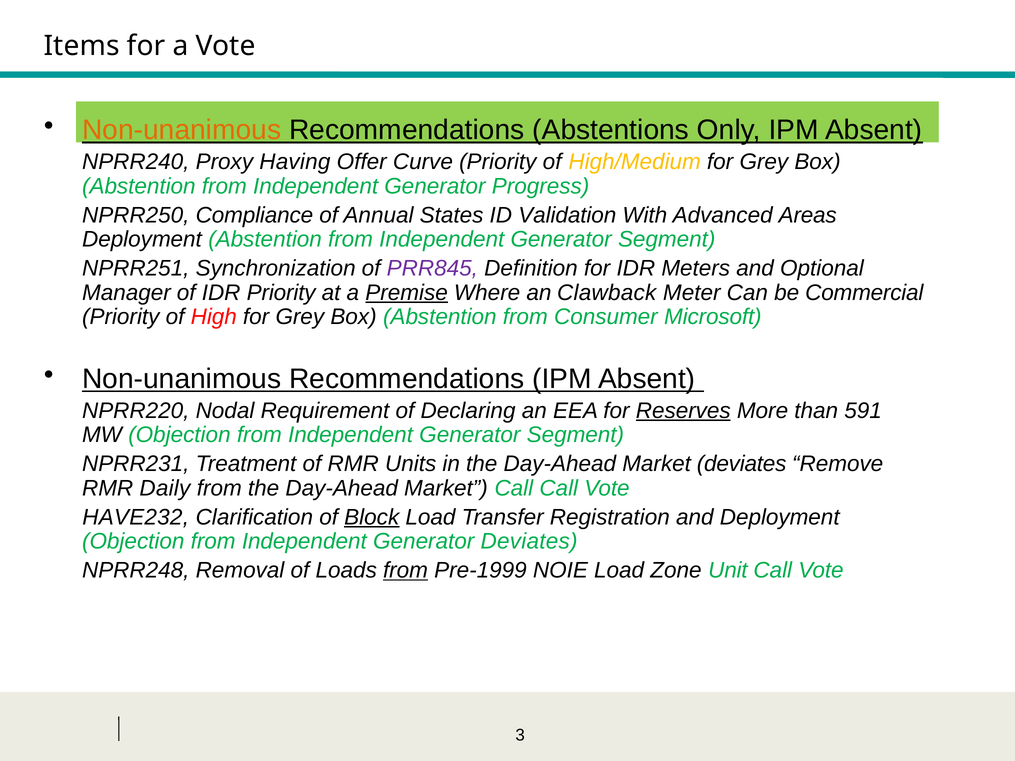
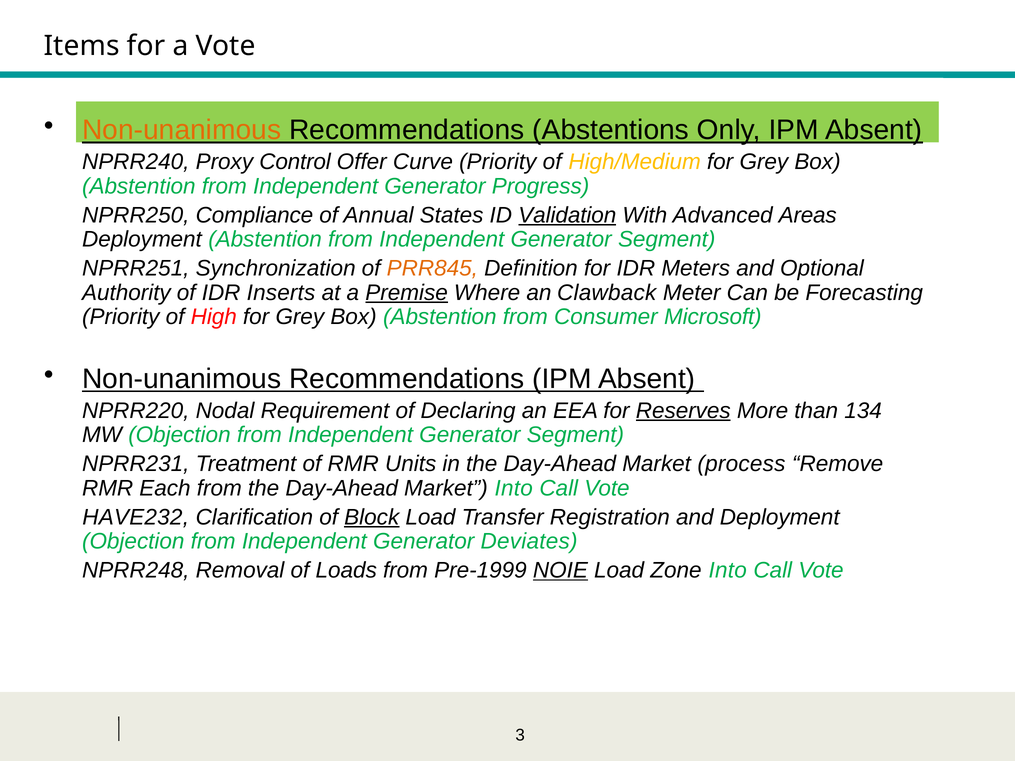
Having: Having -> Control
Validation underline: none -> present
PRR845 colour: purple -> orange
Manager: Manager -> Authority
IDR Priority: Priority -> Inserts
Commercial: Commercial -> Forecasting
591: 591 -> 134
Market deviates: deviates -> process
Daily: Daily -> Each
Market Call: Call -> Into
from at (406, 570) underline: present -> none
NOIE underline: none -> present
Zone Unit: Unit -> Into
